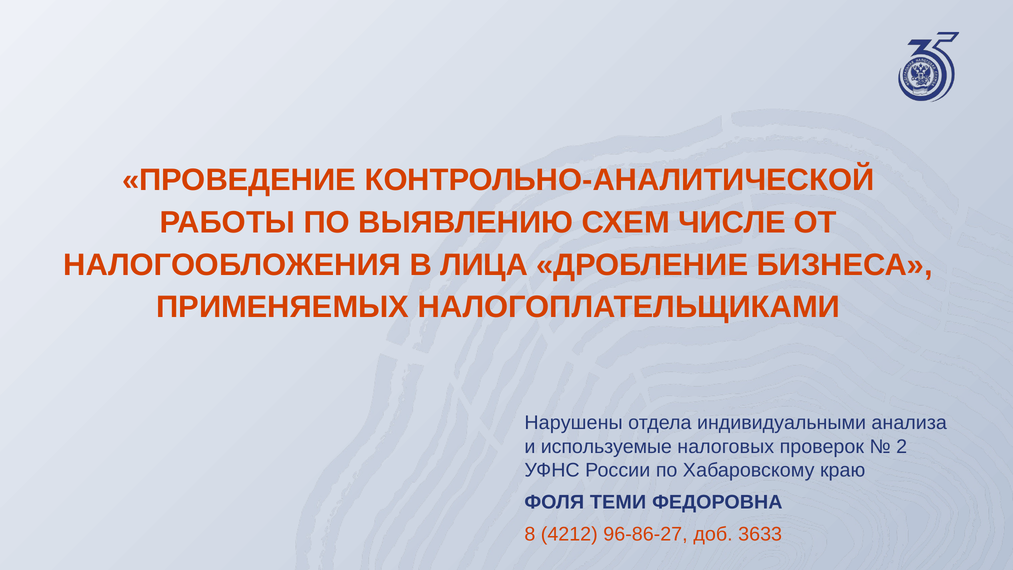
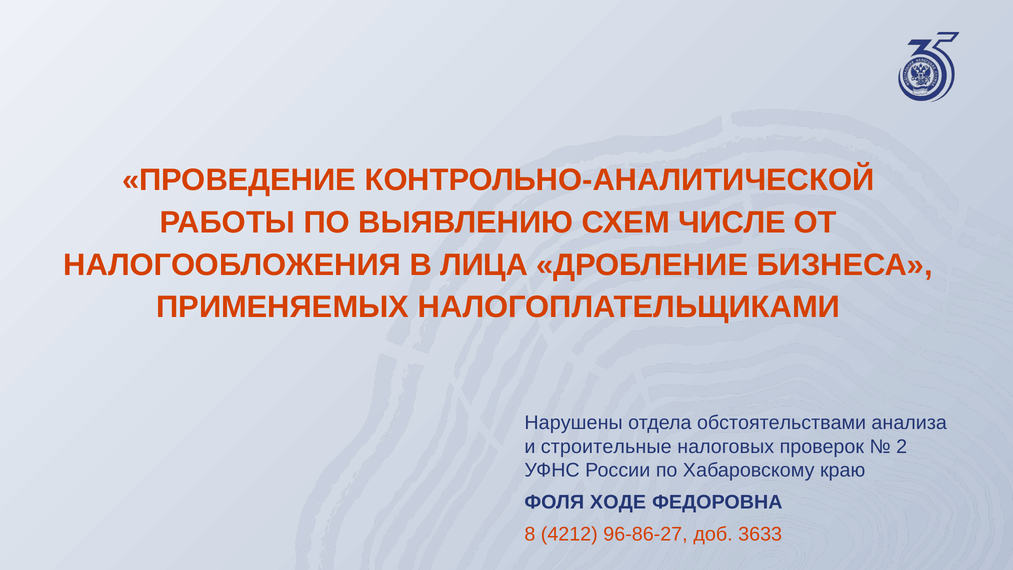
индивидуальными: индивидуальными -> обстоятельствами
используемые: используемые -> строительные
ТЕМИ: ТЕМИ -> ХОДЕ
